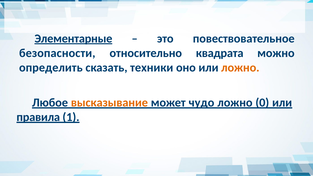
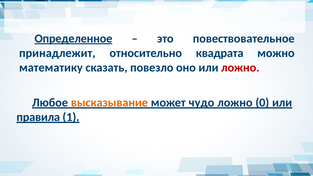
Элементарные: Элементарные -> Определенное
безопасности: безопасности -> принадлежит
определить: определить -> математику
техники: техники -> повезло
ложно at (240, 68) colour: orange -> red
